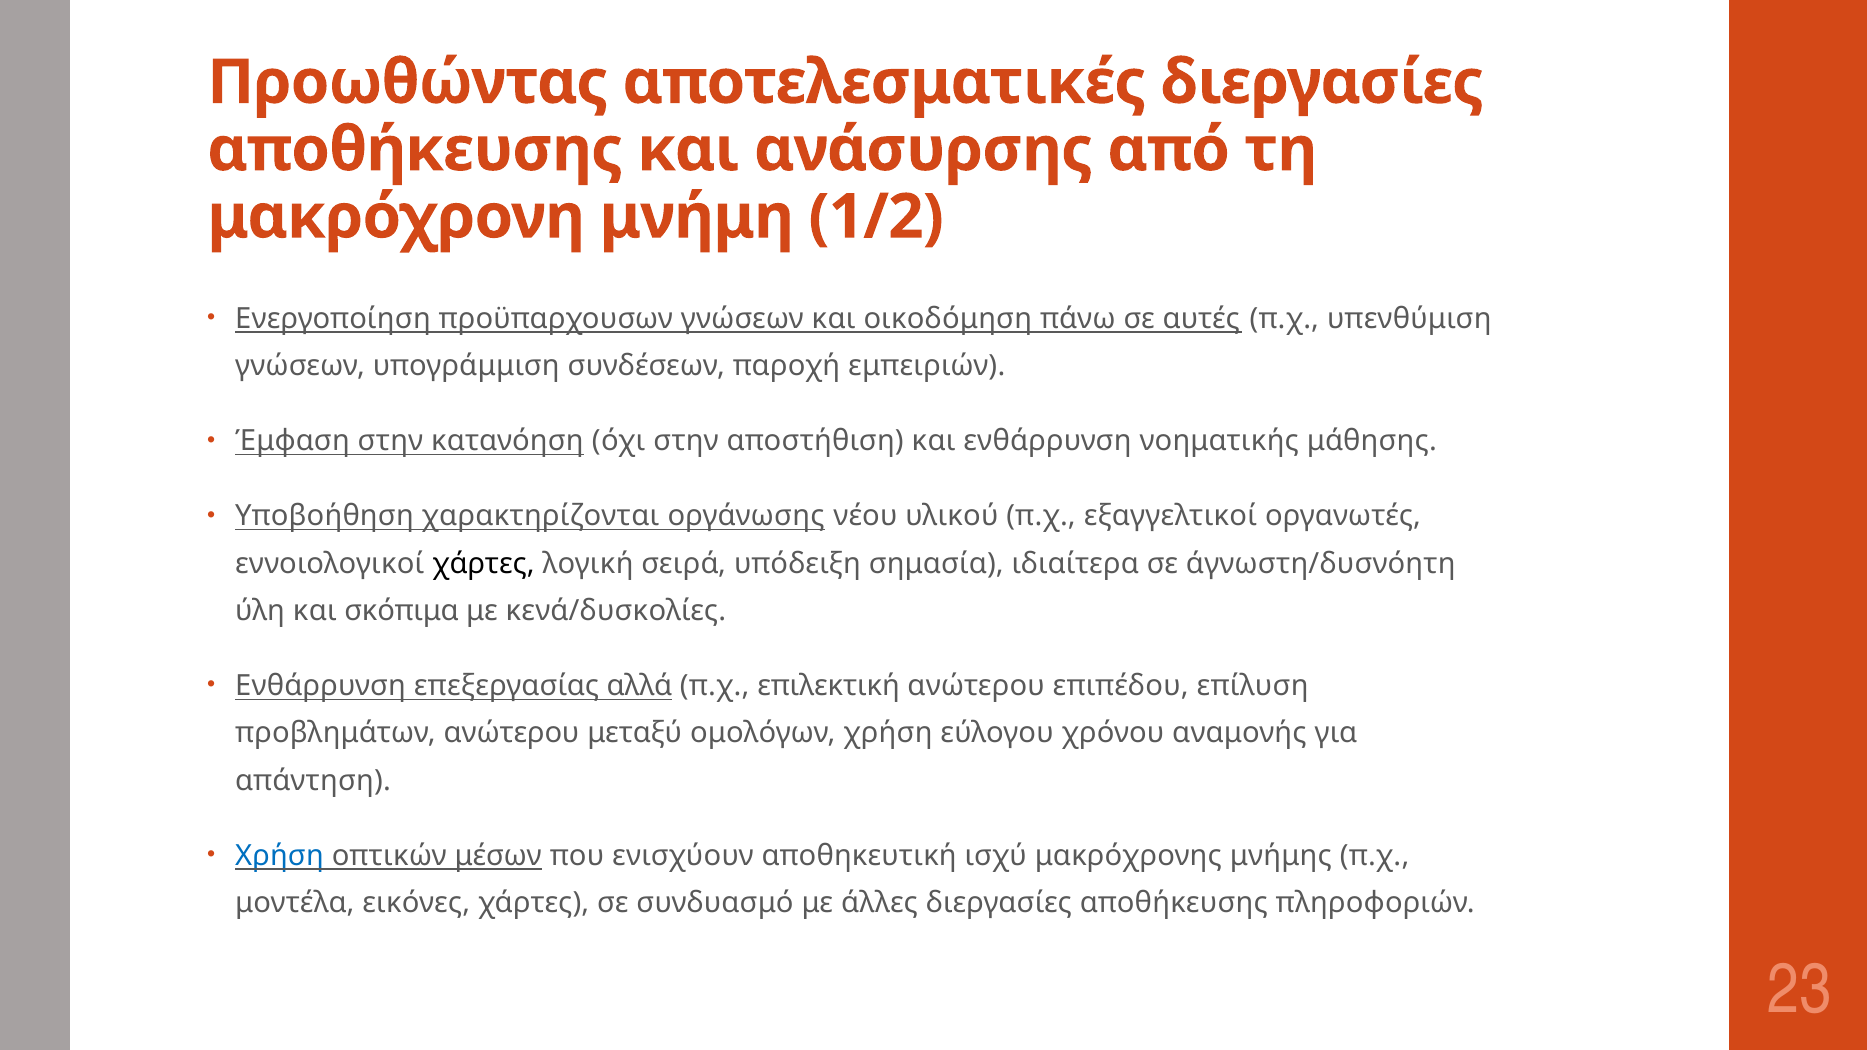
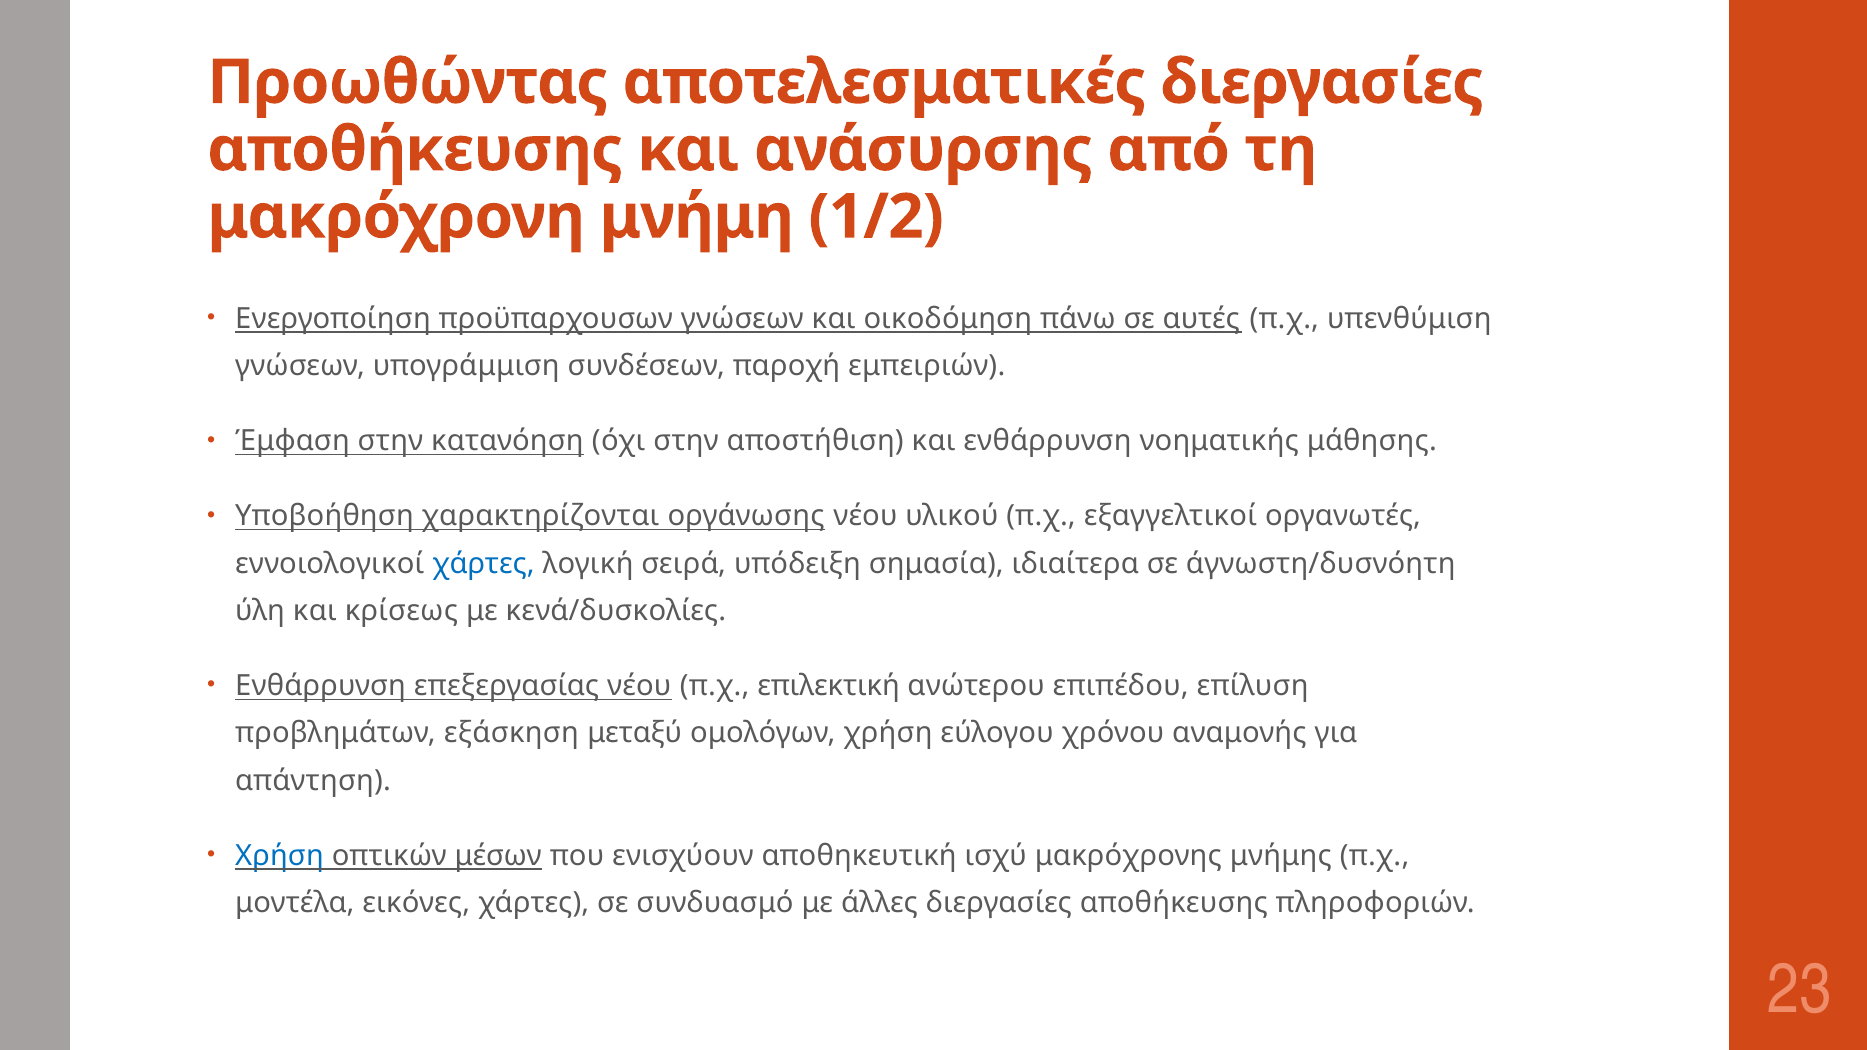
χάρτες at (483, 564) colour: black -> blue
σκόπιμα: σκόπιμα -> κρίσεως
επεξεργασίας αλλά: αλλά -> νέου
προβλημάτων ανώτερου: ανώτερου -> εξάσκηση
